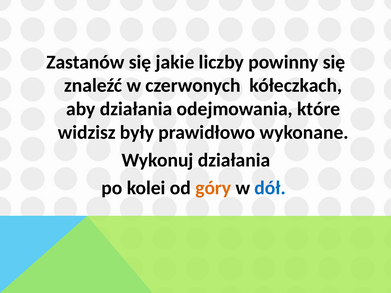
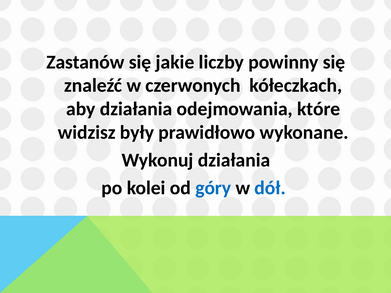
góry colour: orange -> blue
